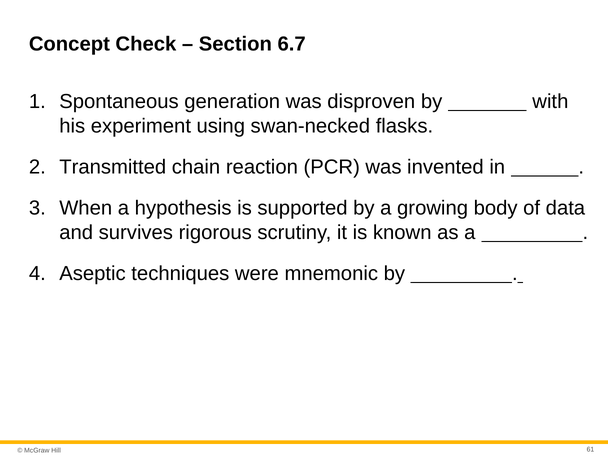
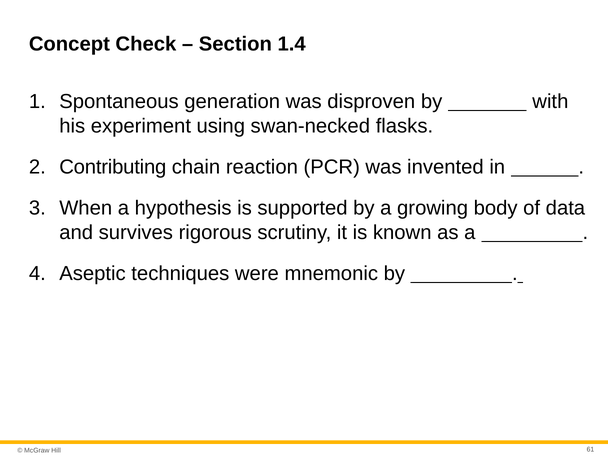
6.7: 6.7 -> 1.4
Transmitted: Transmitted -> Contributing
